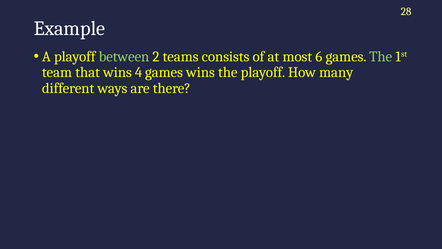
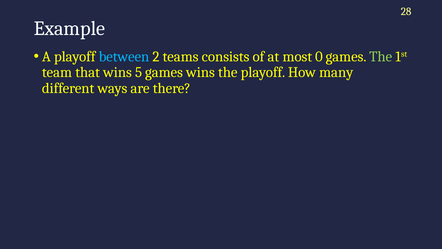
between colour: light green -> light blue
6: 6 -> 0
4: 4 -> 5
